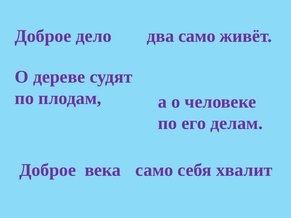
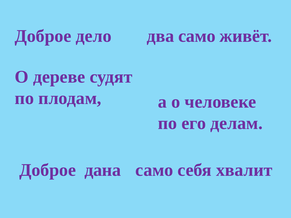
века: века -> дана
